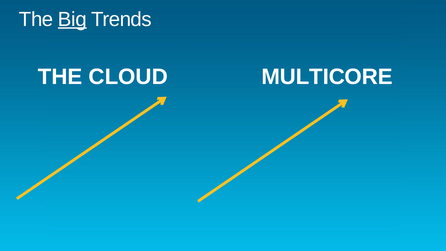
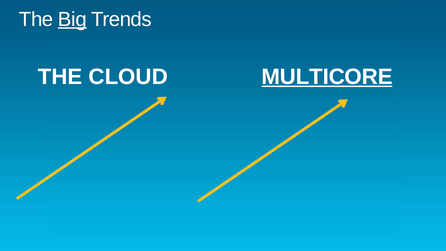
MULTICORE underline: none -> present
